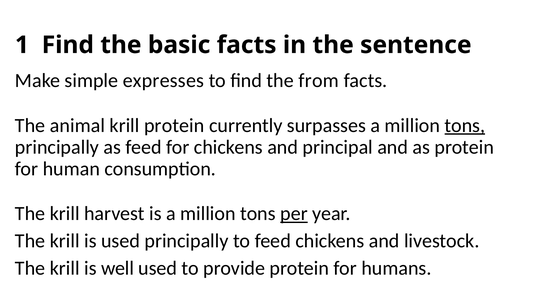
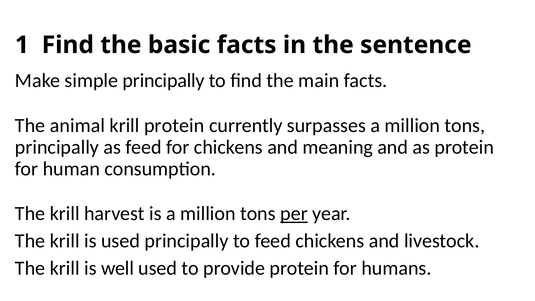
simple expresses: expresses -> principally
from: from -> main
tons at (465, 125) underline: present -> none
principal: principal -> meaning
